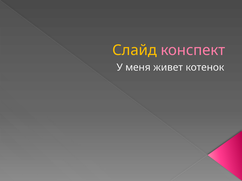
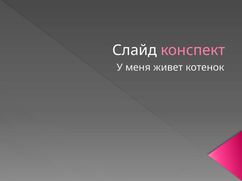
Слайд colour: yellow -> white
